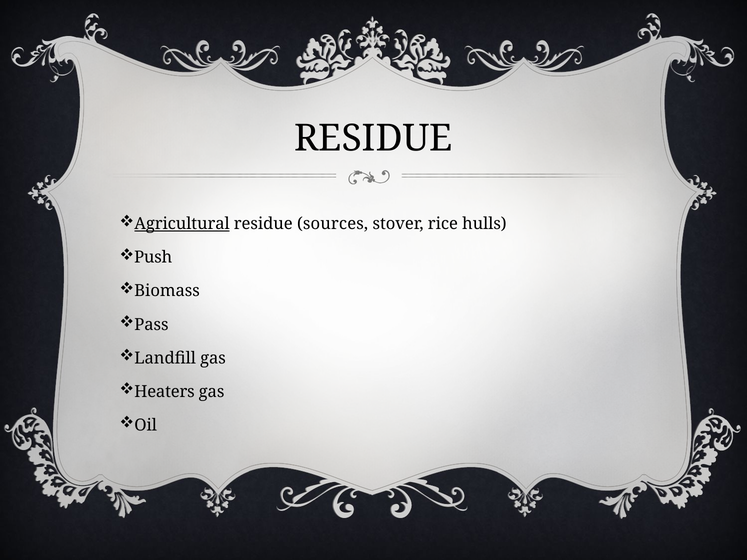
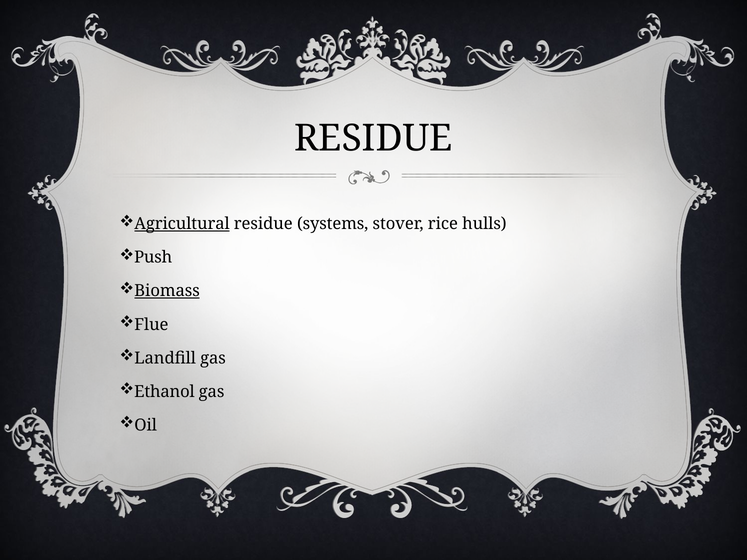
sources: sources -> systems
Biomass underline: none -> present
Pass: Pass -> Flue
Heaters: Heaters -> Ethanol
